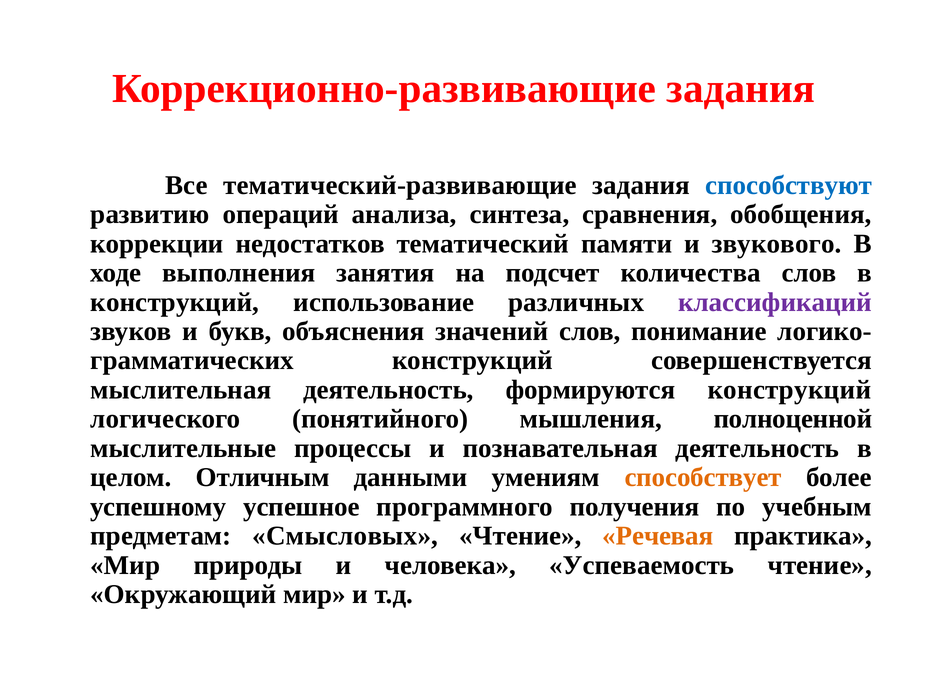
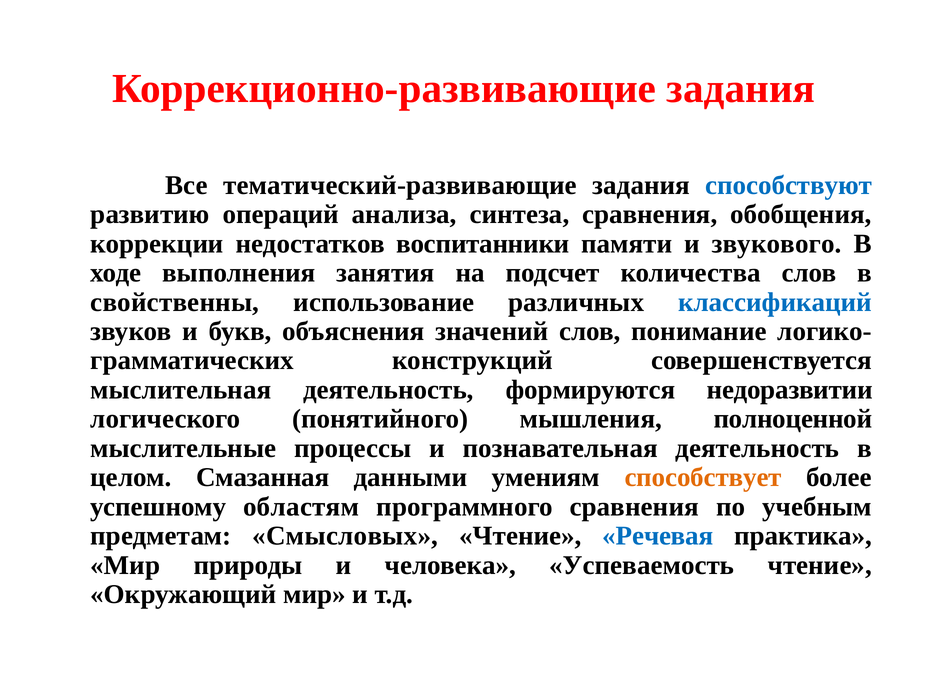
тематический: тематический -> воспитанники
конструкций at (175, 302): конструкций -> свойственны
классификаций colour: purple -> blue
формируются конструкций: конструкций -> недоразвитии
Отличным: Отличным -> Смазанная
успешное: успешное -> областям
программного получения: получения -> сравнения
Речевая colour: orange -> blue
